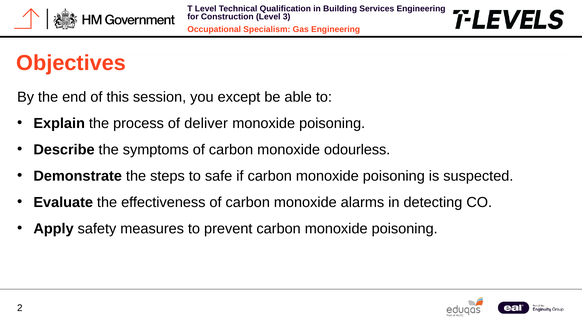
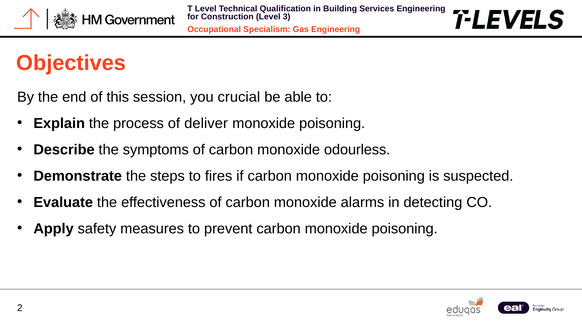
except: except -> crucial
safe: safe -> fires
